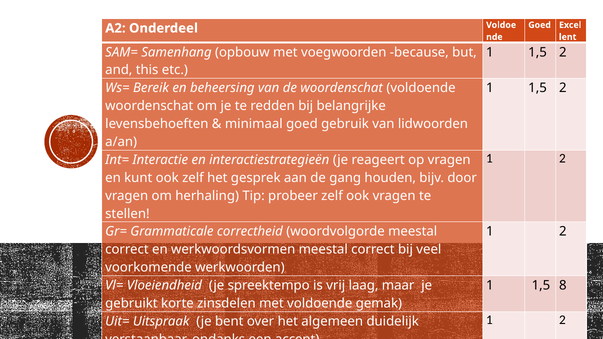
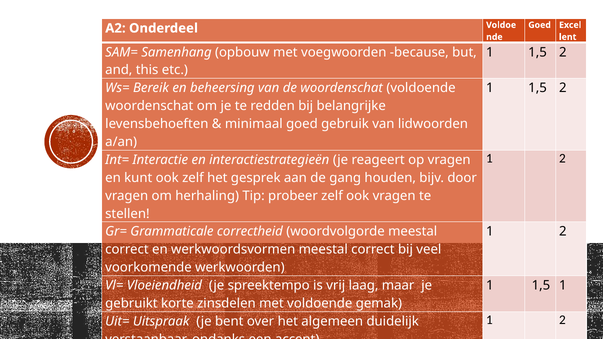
1,5 8: 8 -> 1
